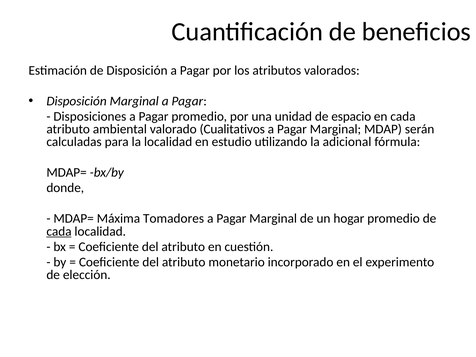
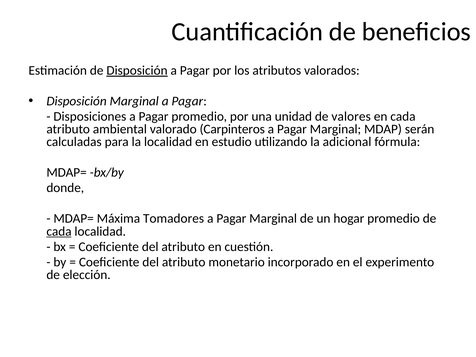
Disposición at (137, 70) underline: none -> present
espacio: espacio -> valores
Cualitativos: Cualitativos -> Carpinteros
